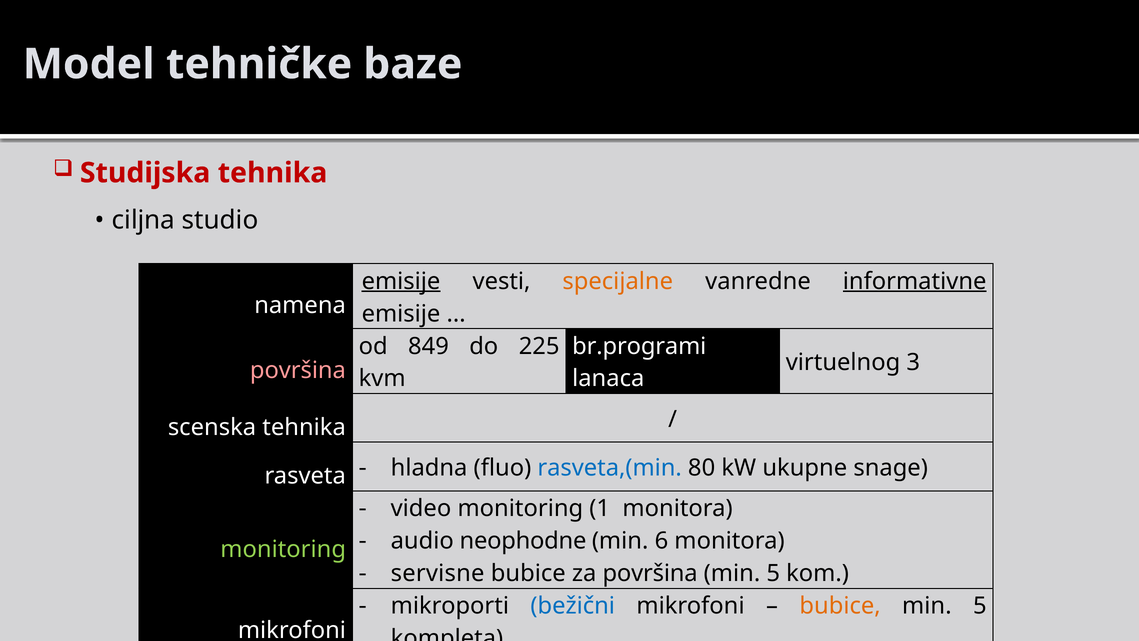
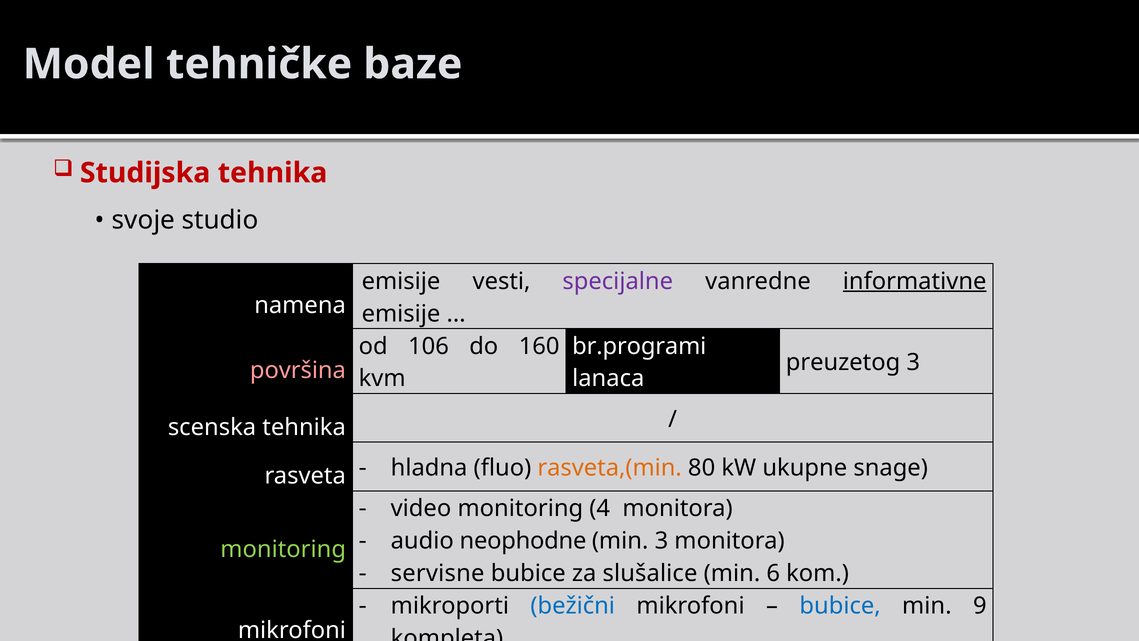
ciljna: ciljna -> svoje
emisije at (401, 281) underline: present -> none
specijalne colour: orange -> purple
849: 849 -> 106
225: 225 -> 160
virtuelnog: virtuelnog -> preuzetog
rasveta,(min colour: blue -> orange
1: 1 -> 4
min 6: 6 -> 3
za površina: površina -> slušalice
5 at (773, 573): 5 -> 6
bubice at (840, 606) colour: orange -> blue
5 at (980, 606): 5 -> 9
